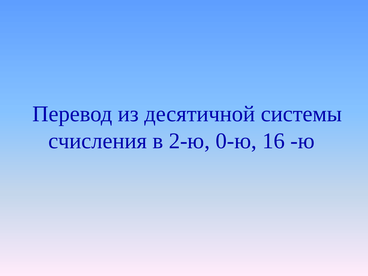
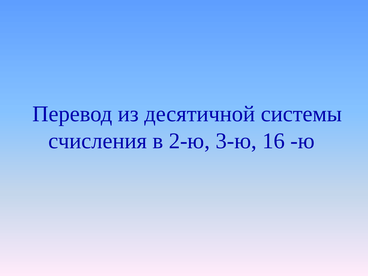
0-ю: 0-ю -> 3-ю
